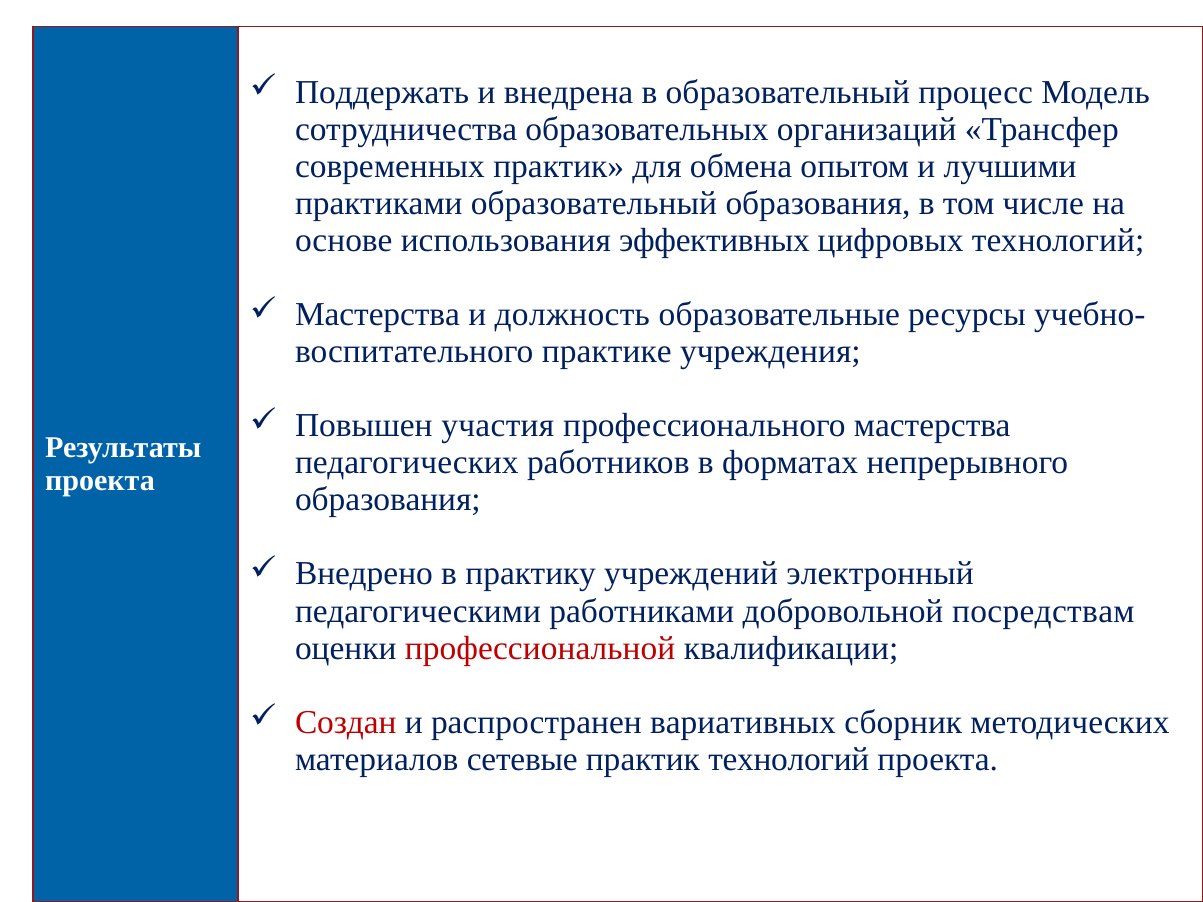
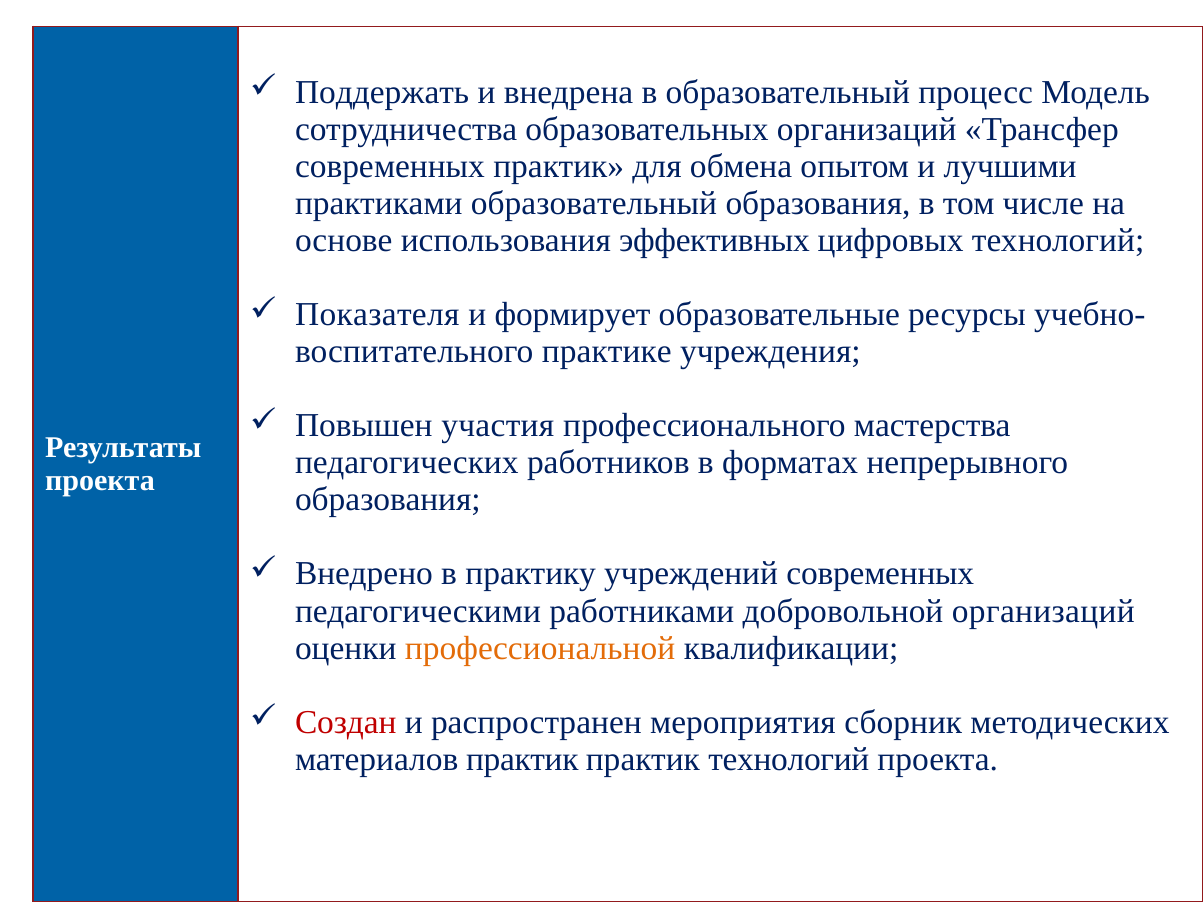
Мастерства at (378, 315): Мастерства -> Показателя
должность: должность -> формирует
учреждений электронный: электронный -> современных
добровольной посредствам: посредствам -> организаций
профессиональной colour: red -> orange
вариативных: вариативных -> мероприятия
материалов сетевые: сетевые -> практик
